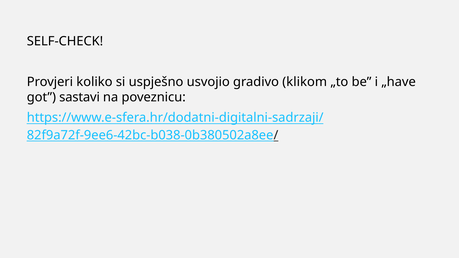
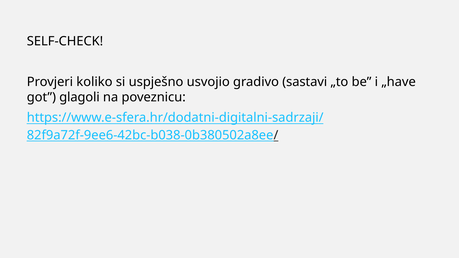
klikom: klikom -> sastavi
sastavi: sastavi -> glagoli
